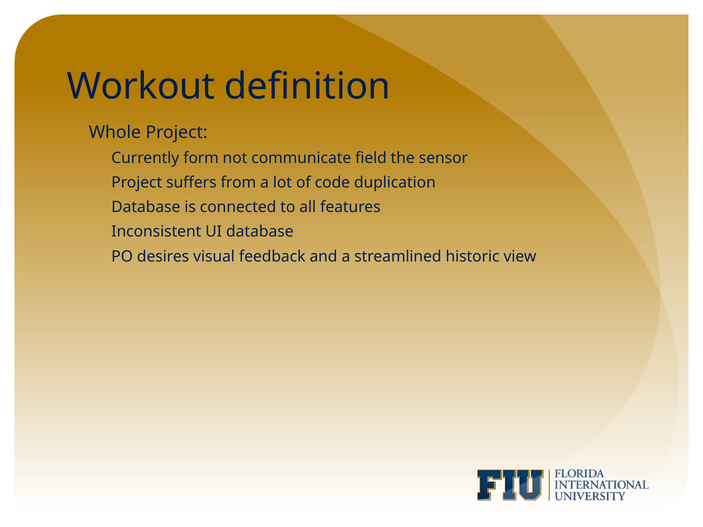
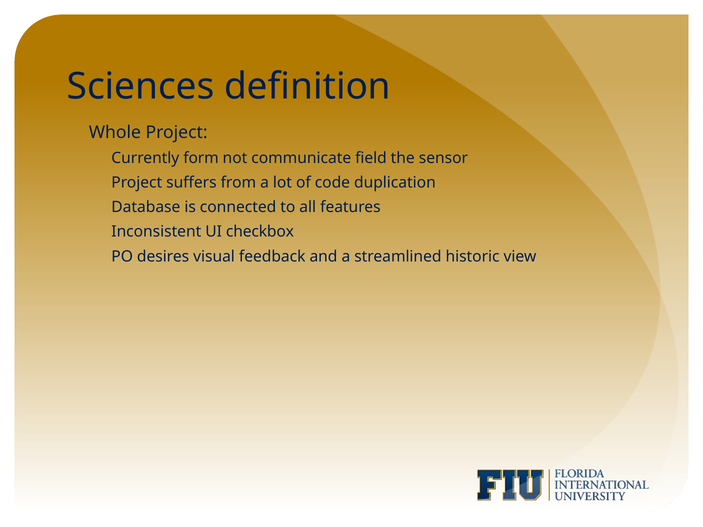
Workout: Workout -> Sciences
database: database -> checkbox
